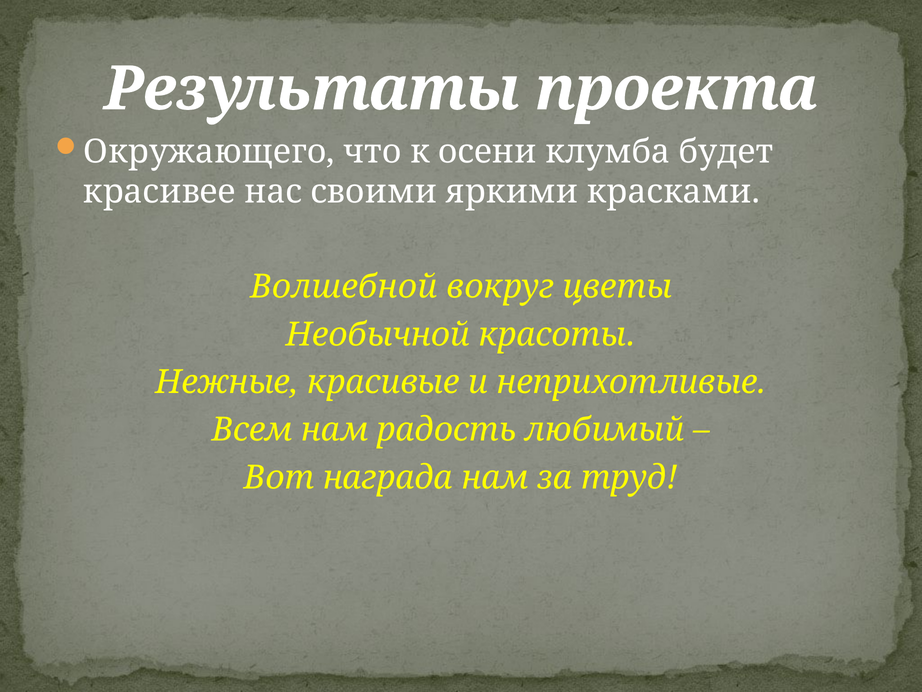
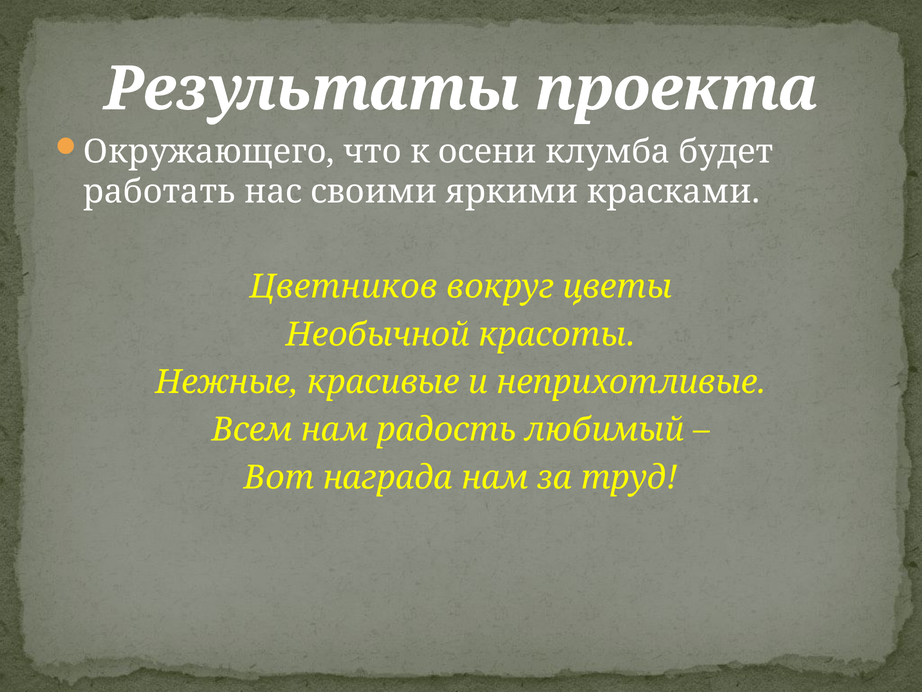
красивее: красивее -> работать
Волшебной: Волшебной -> Цветников
